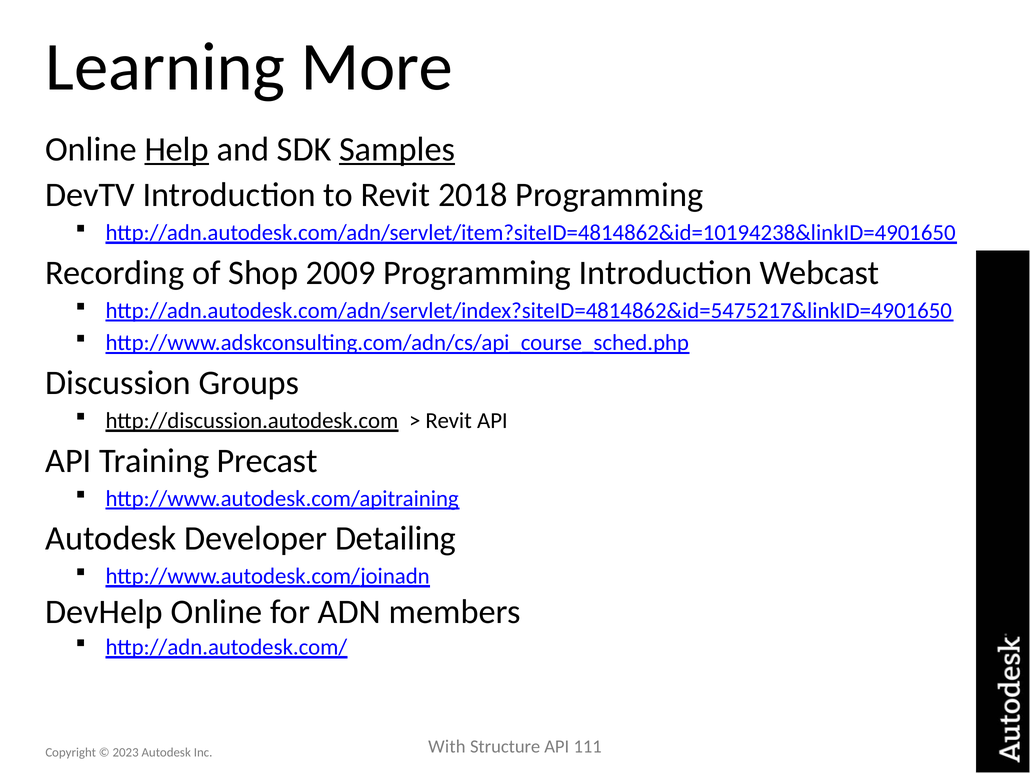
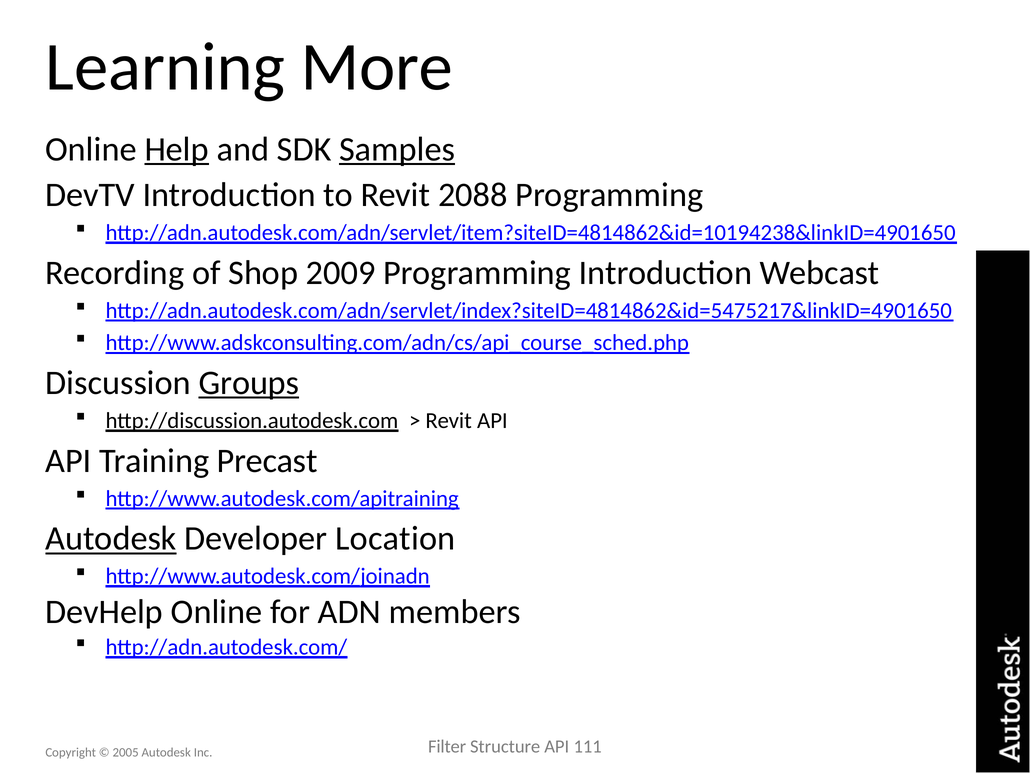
2018: 2018 -> 2088
Groups underline: none -> present
Autodesk at (111, 538) underline: none -> present
Detailing: Detailing -> Location
With: With -> Filter
2023: 2023 -> 2005
